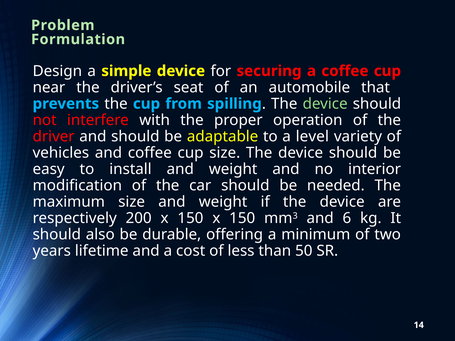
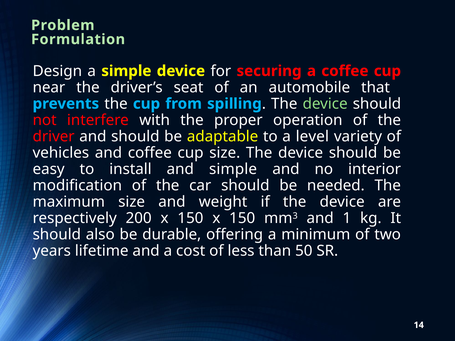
install and weight: weight -> simple
6: 6 -> 1
